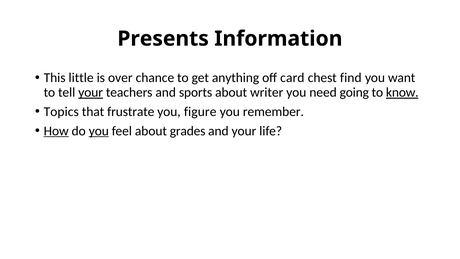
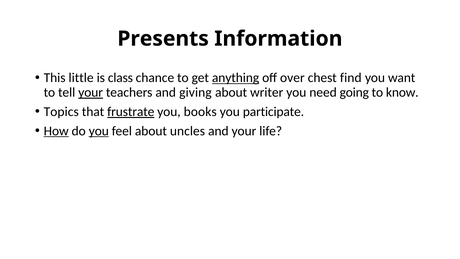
over: over -> class
anything underline: none -> present
card: card -> over
sports: sports -> giving
know underline: present -> none
frustrate underline: none -> present
figure: figure -> books
remember: remember -> participate
grades: grades -> uncles
